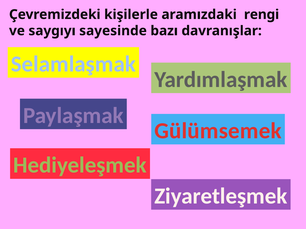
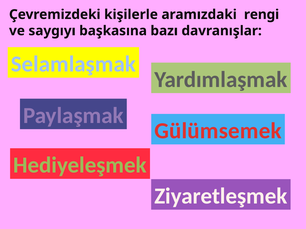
sayesinde: sayesinde -> başkasına
